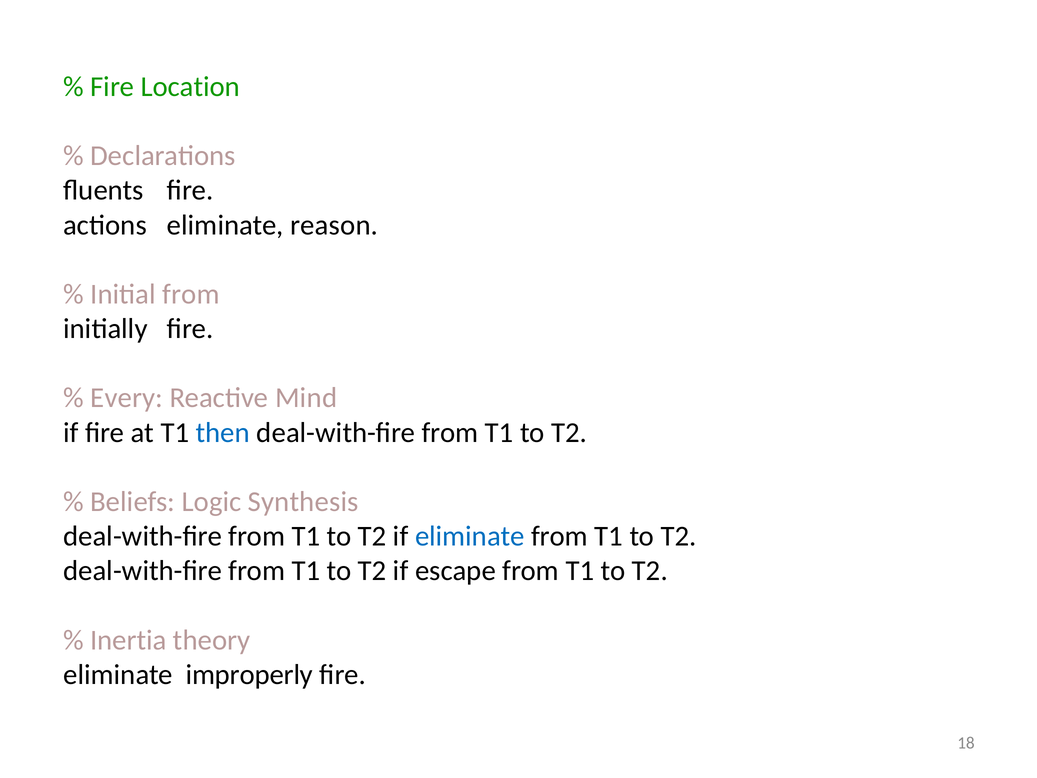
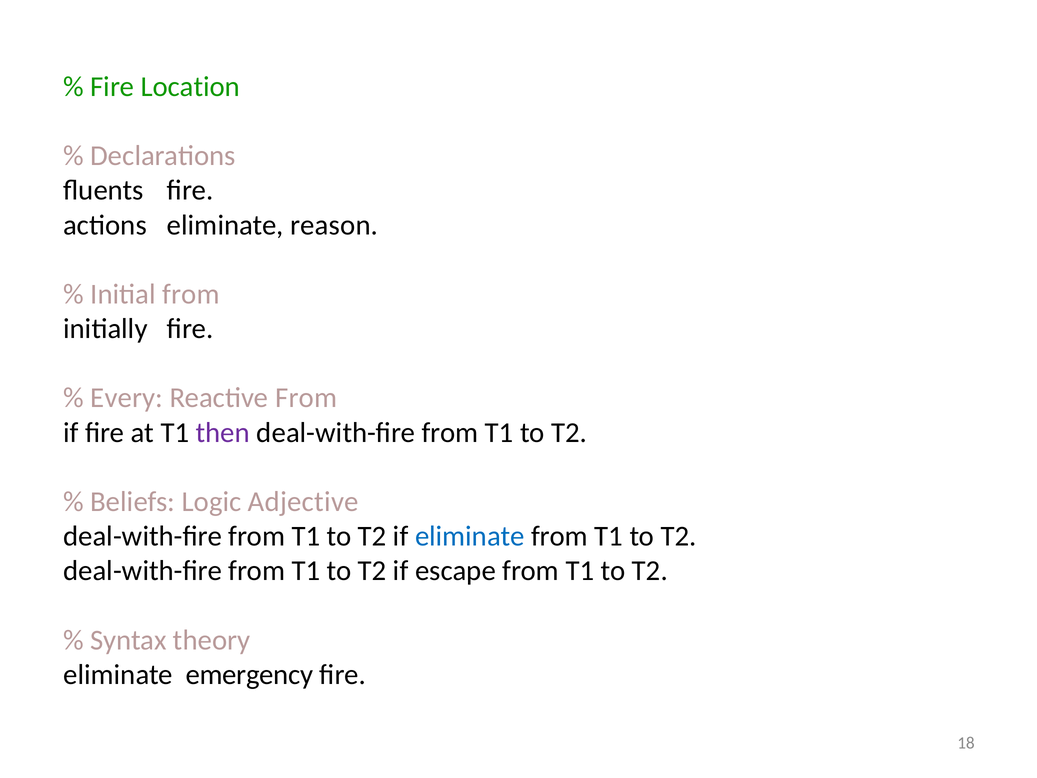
Reactive Mind: Mind -> From
then colour: blue -> purple
Synthesis: Synthesis -> Adjective
Inertia: Inertia -> Syntax
improperly: improperly -> emergency
